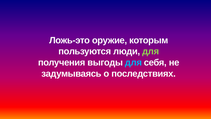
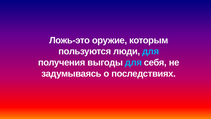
для at (151, 51) colour: light green -> light blue
